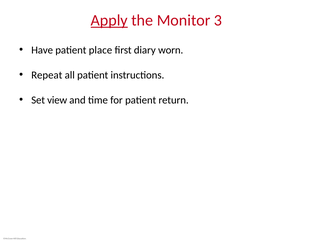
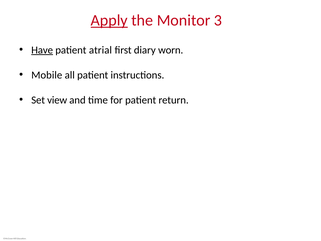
Have underline: none -> present
place: place -> atrial
Repeat: Repeat -> Mobile
